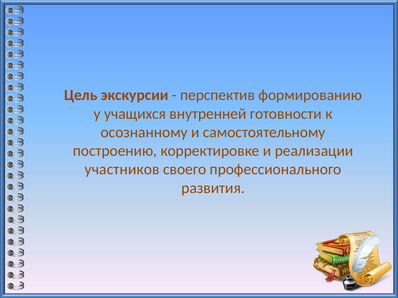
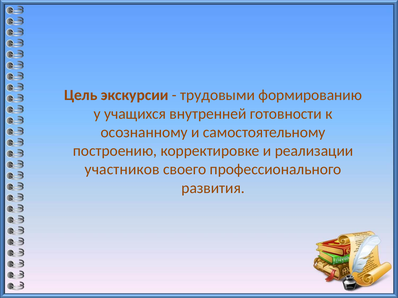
перспектив: перспектив -> трудовыми
